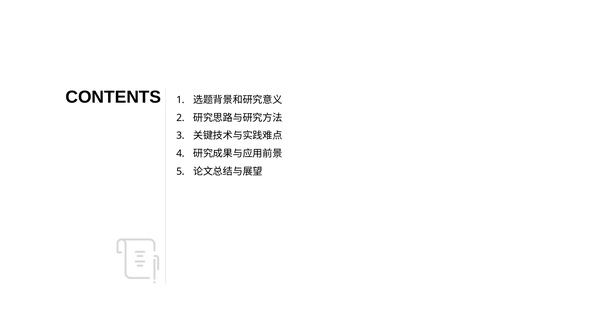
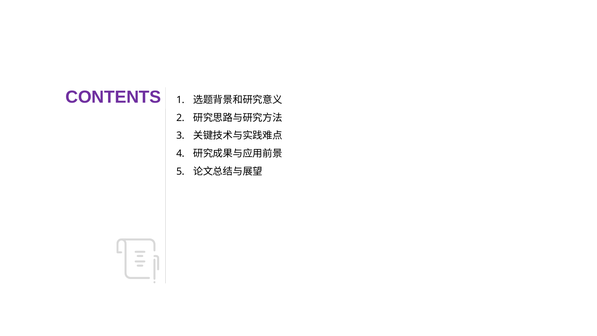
CONTENTS colour: black -> purple
